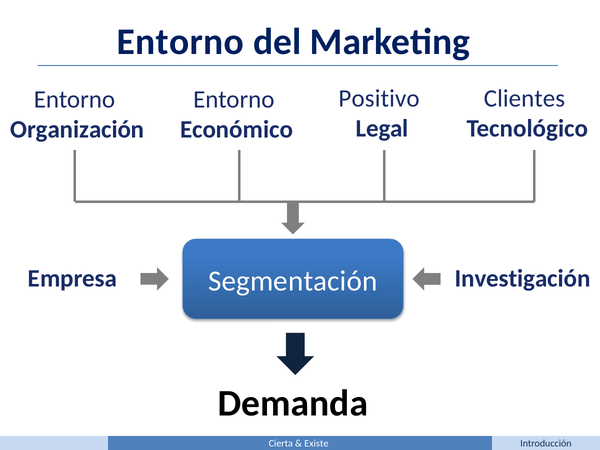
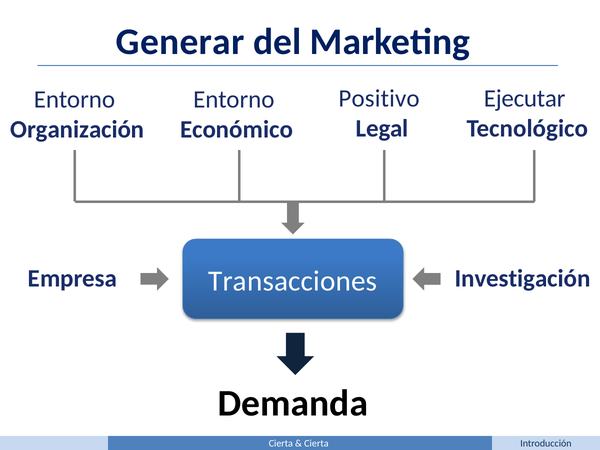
Entorno at (180, 42): Entorno -> Generar
Clientes: Clientes -> Ejecutar
Segmentación: Segmentación -> Transacciones
Existe at (316, 444): Existe -> Cierta
